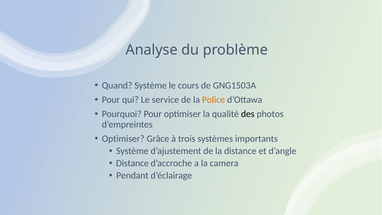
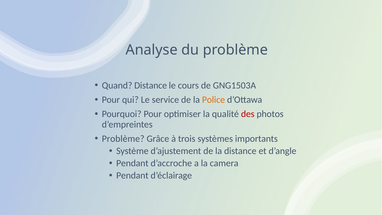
Quand Système: Système -> Distance
des colour: black -> red
Optimiser at (123, 139): Optimiser -> Problème
Distance at (132, 163): Distance -> Pendant
